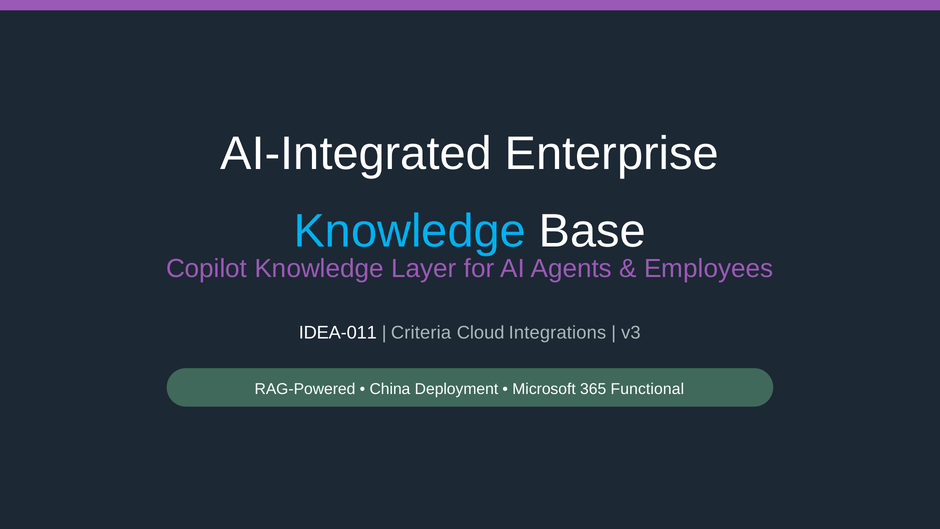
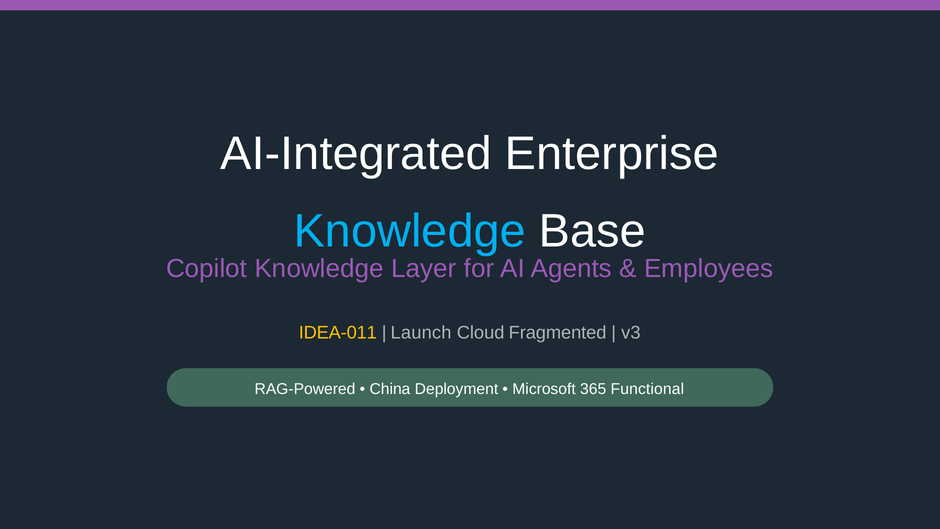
IDEA-011 colour: white -> yellow
Criteria: Criteria -> Launch
Integrations: Integrations -> Fragmented
